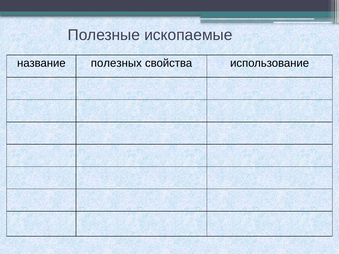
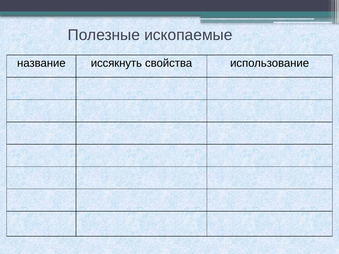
полезных: полезных -> иссякнуть
